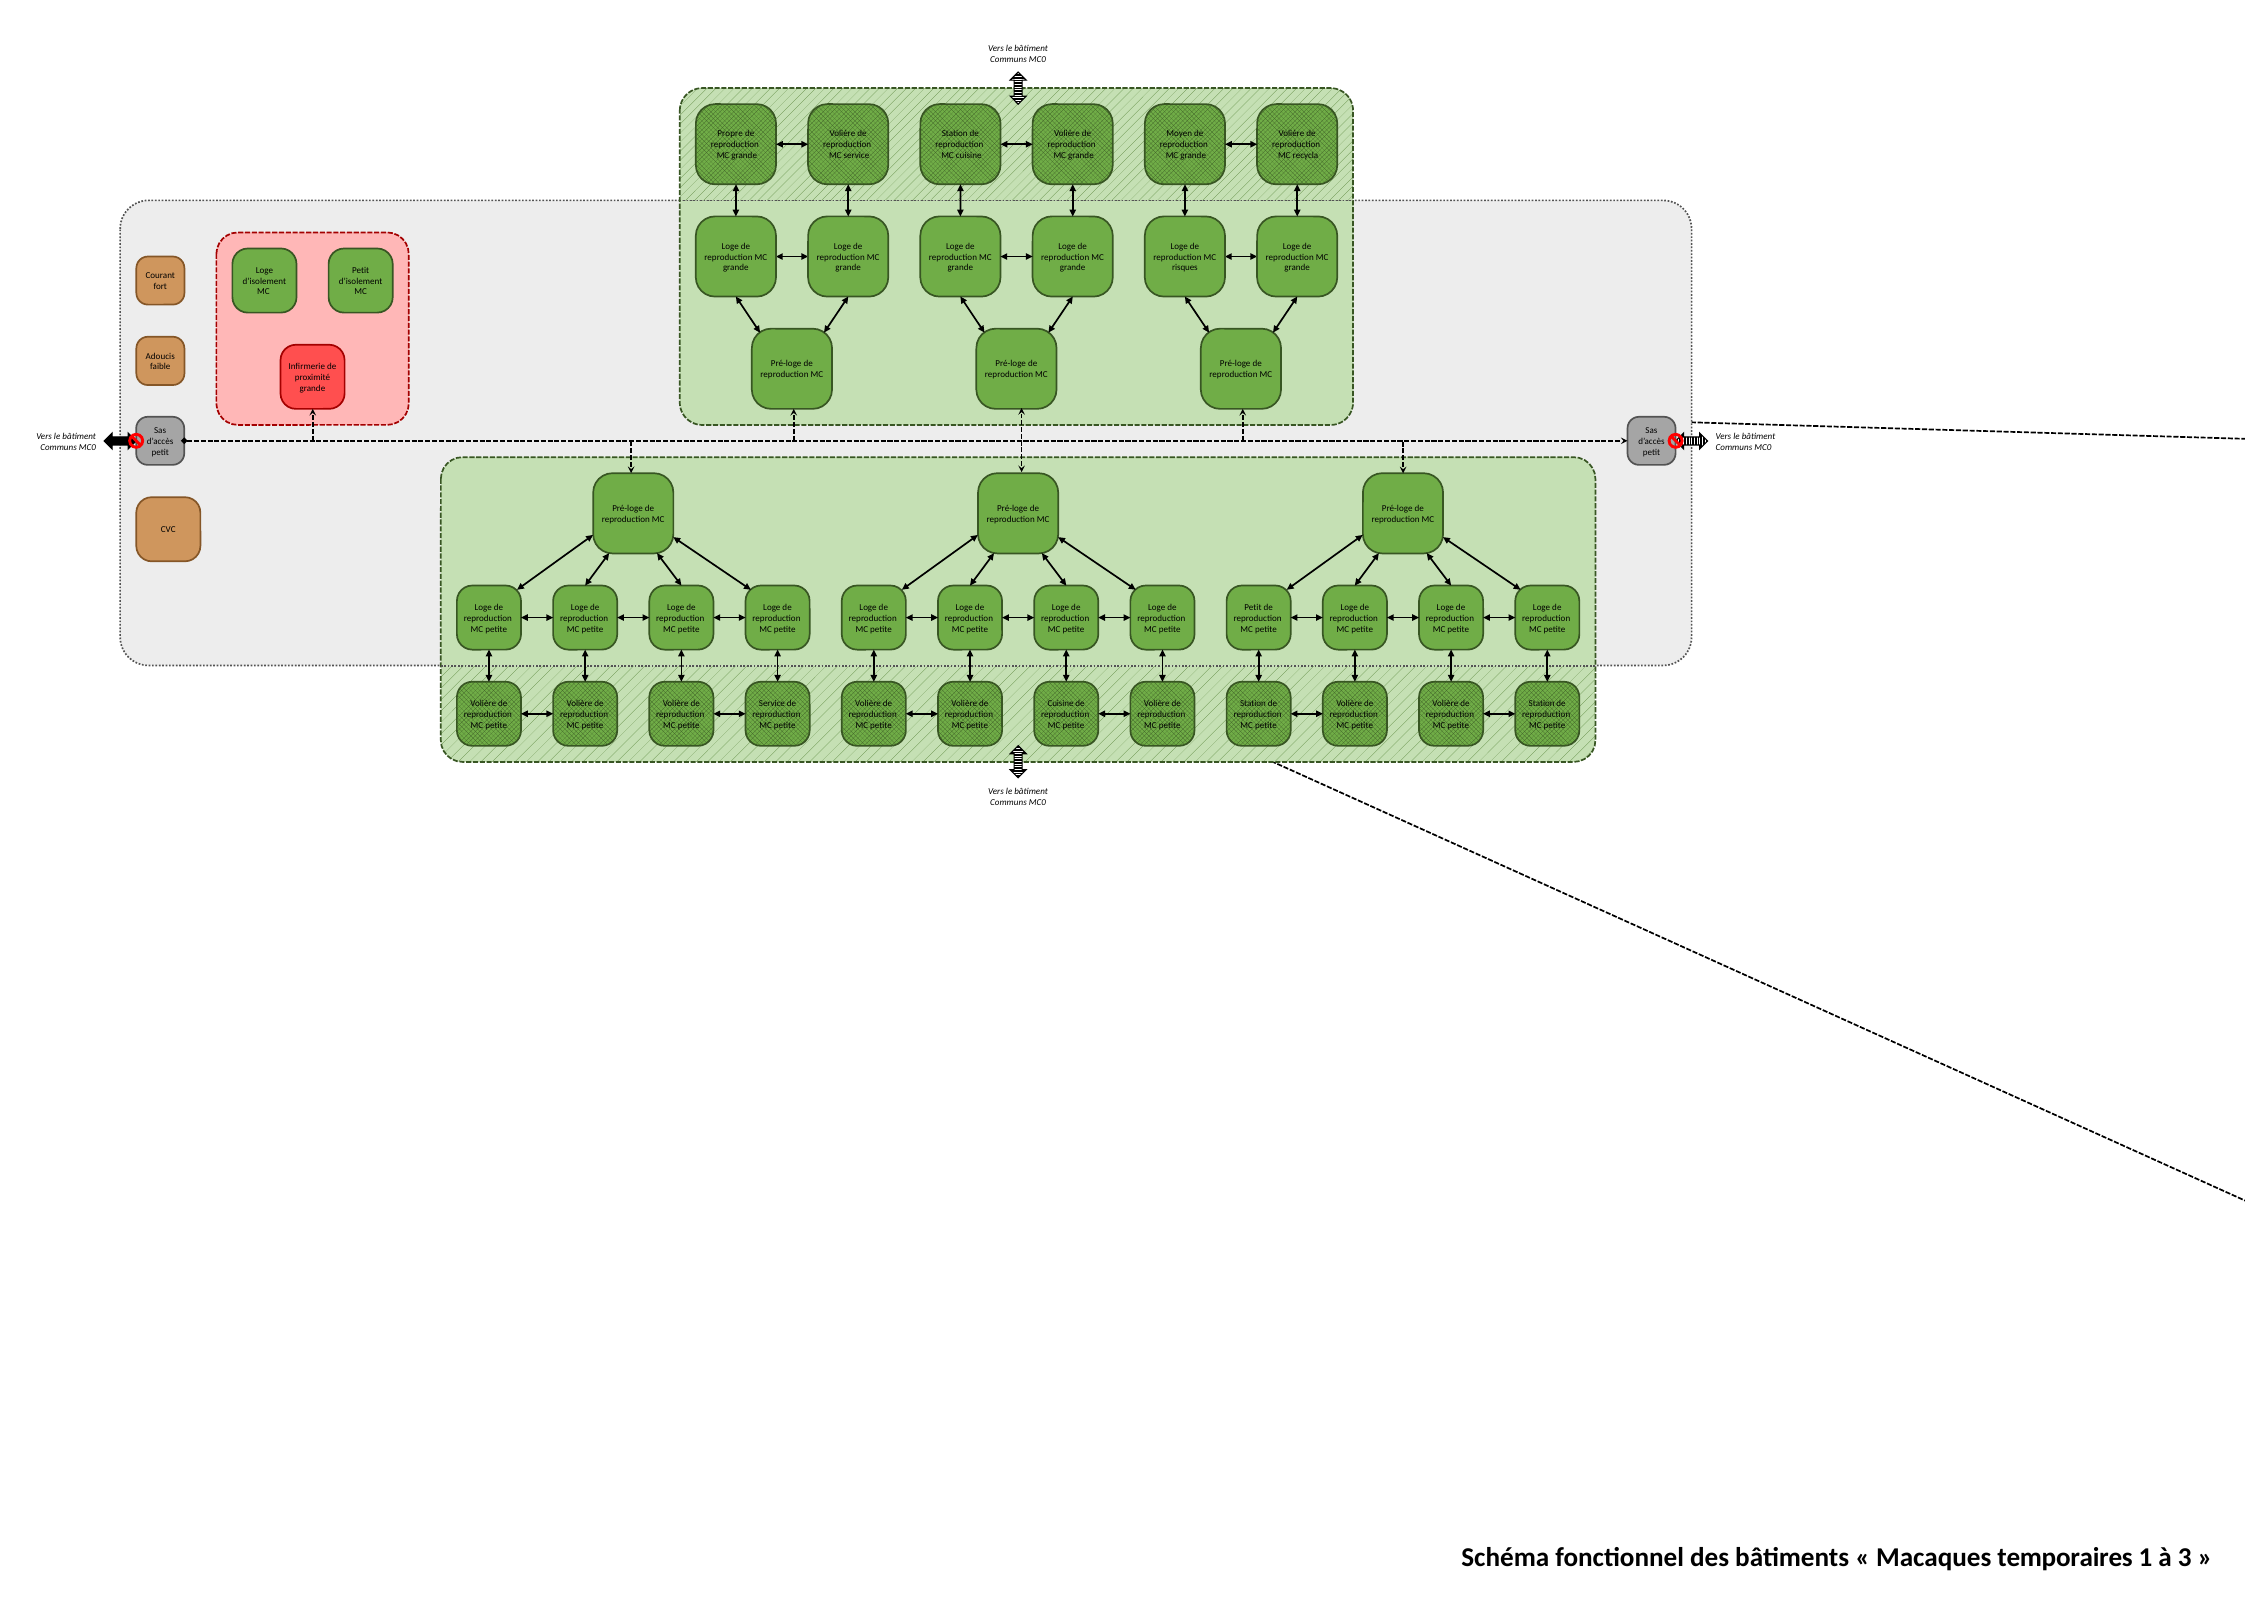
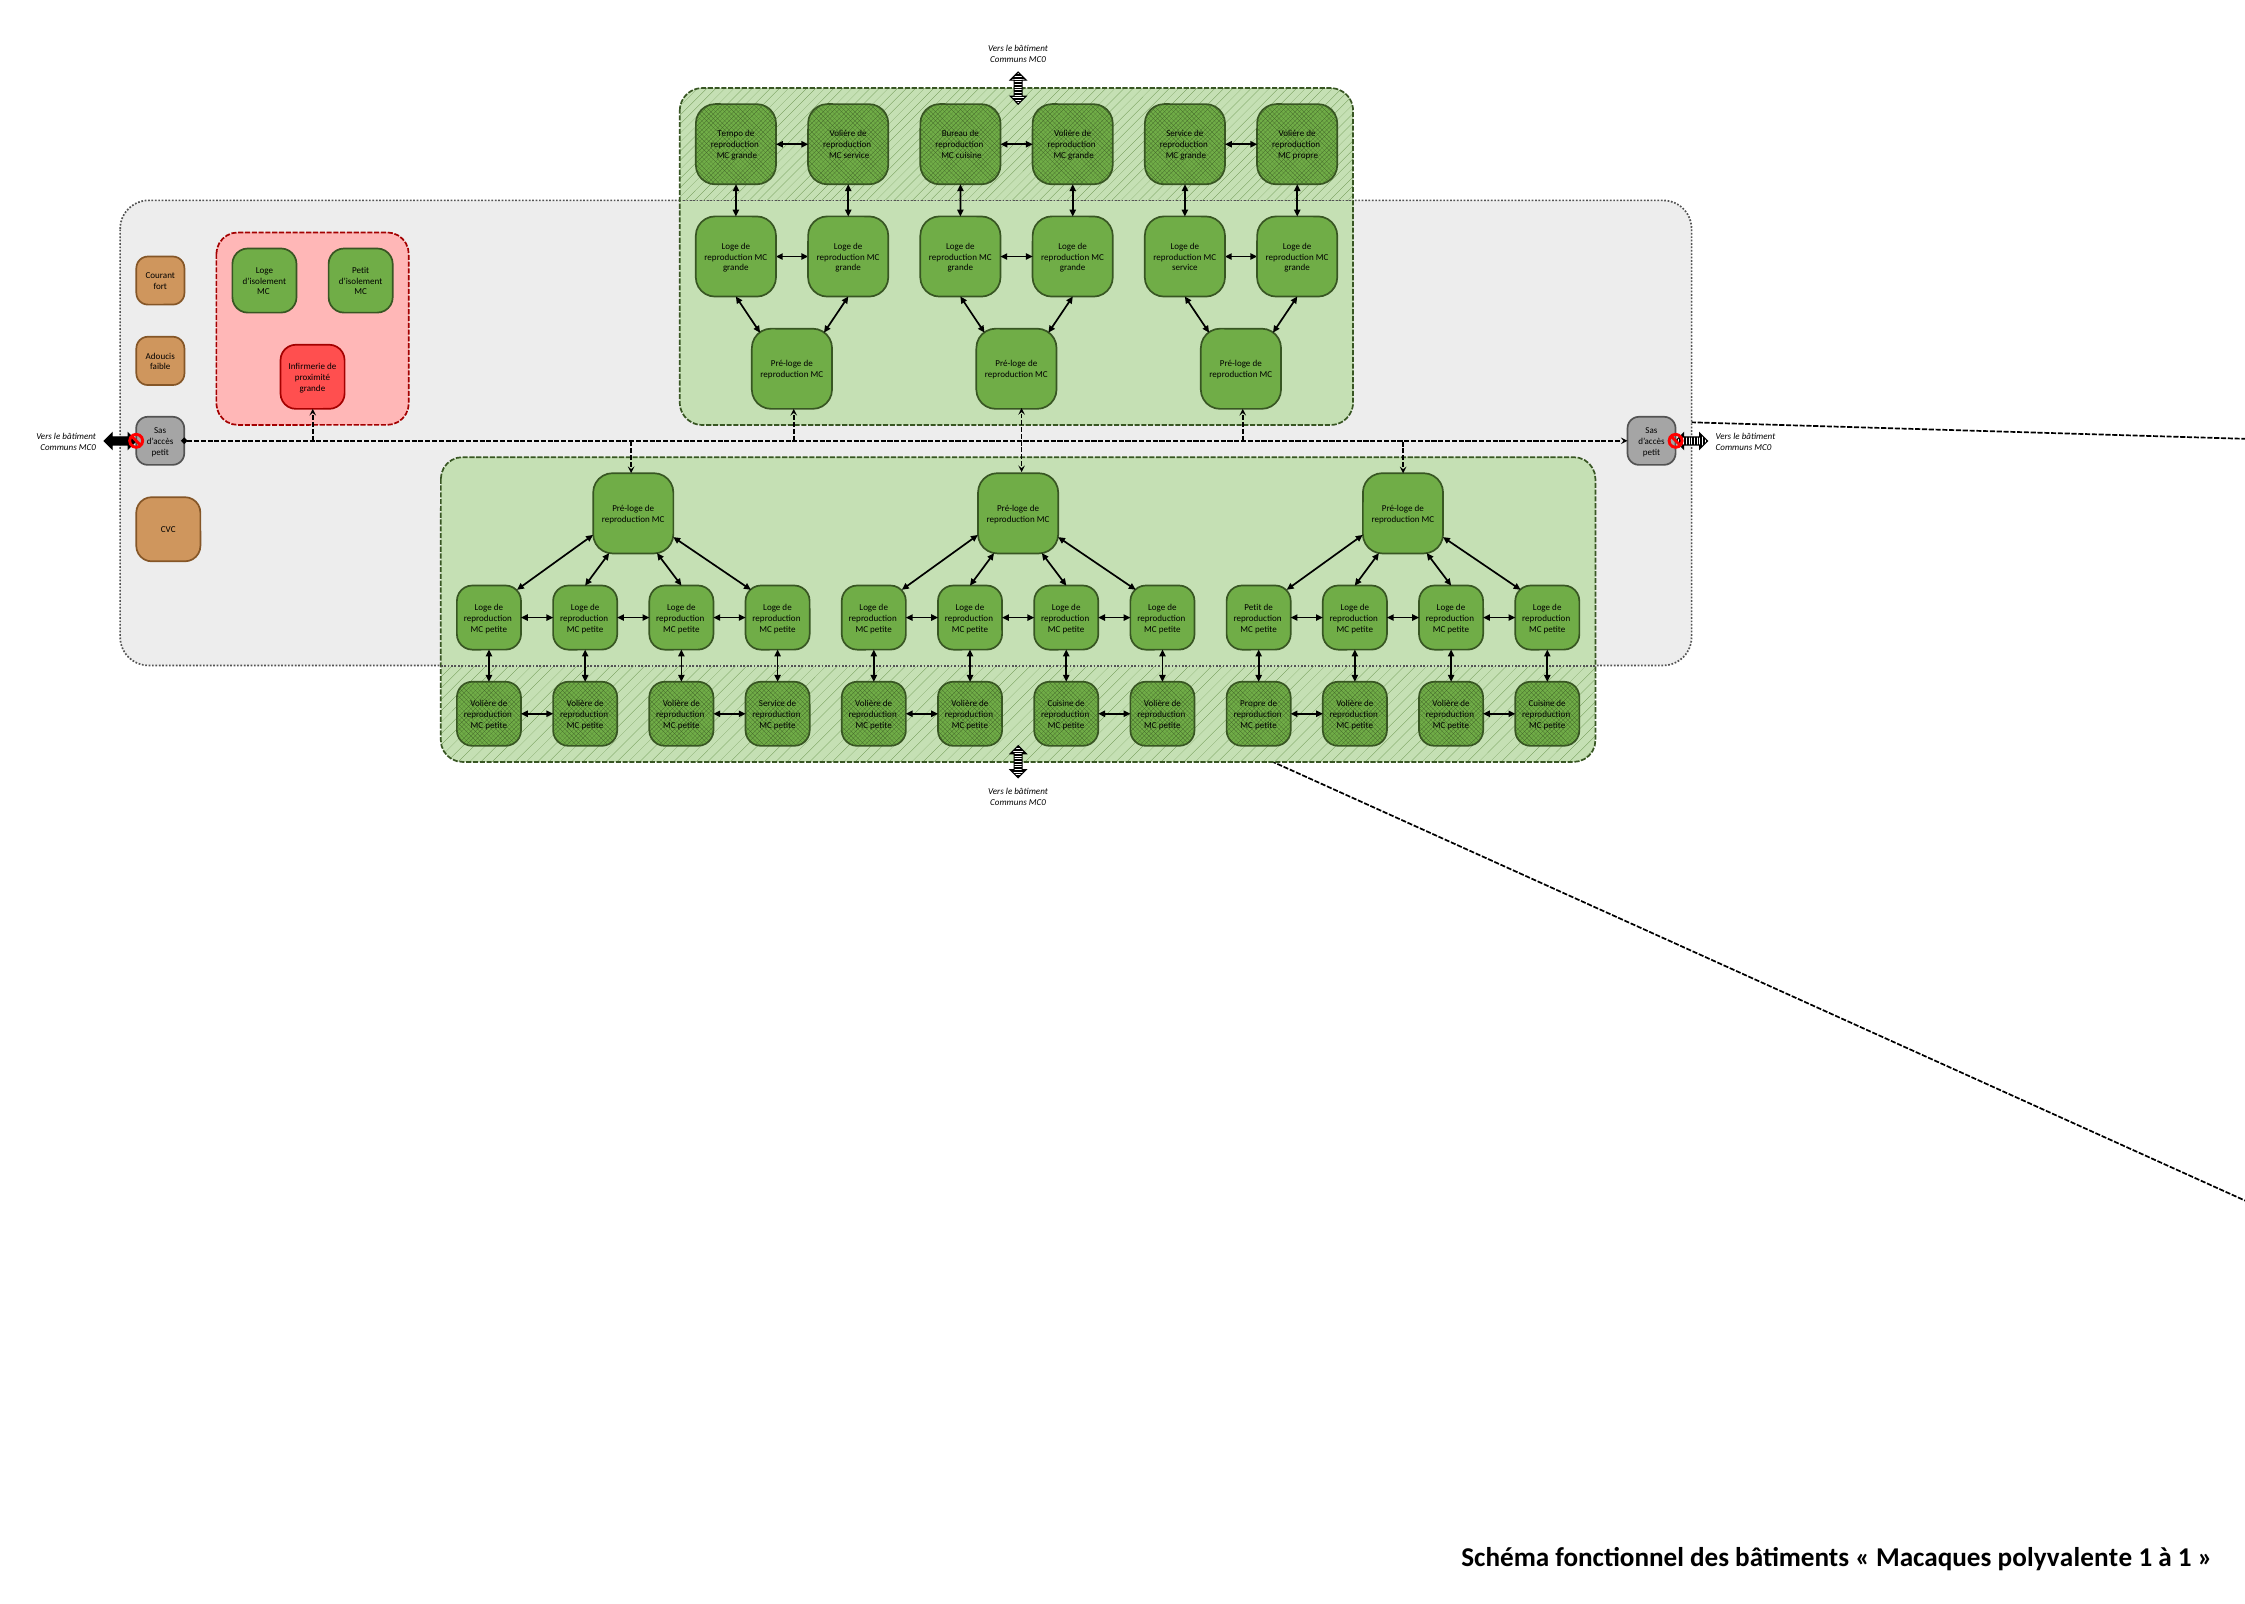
Propre: Propre -> Tempo
Station at (955, 134): Station -> Bureau
Moyen at (1179, 134): Moyen -> Service
MC recycla: recycla -> propre
risques at (1185, 268): risques -> service
Station at (1253, 703): Station -> Propre
Station at (1542, 703): Station -> Cuisine
temporaires: temporaires -> polyvalente
à 3: 3 -> 1
